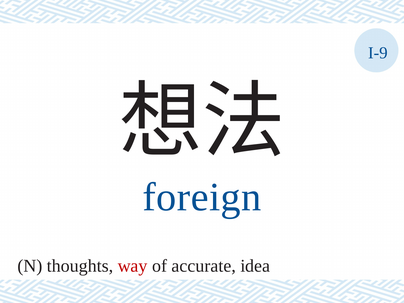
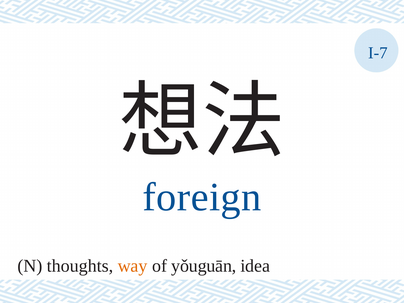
I-9: I-9 -> I-7
way colour: red -> orange
accurate: accurate -> yǒuguān
